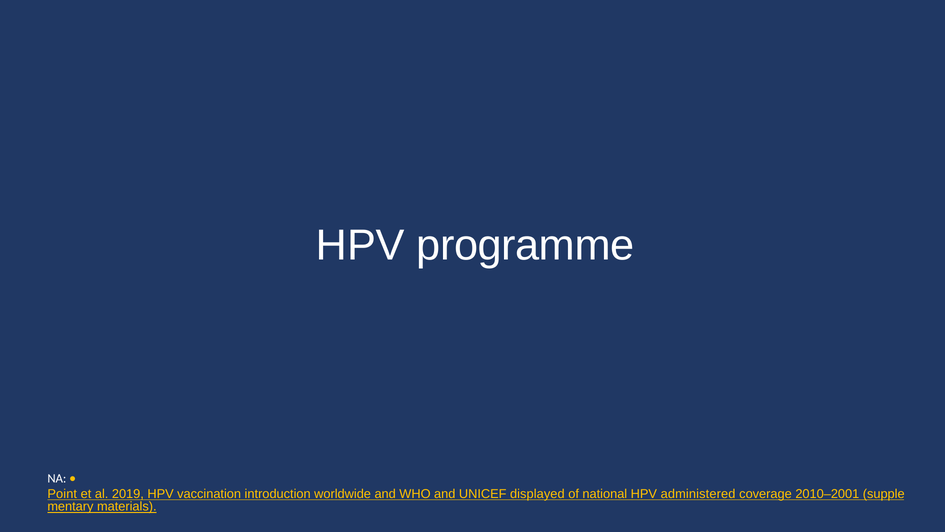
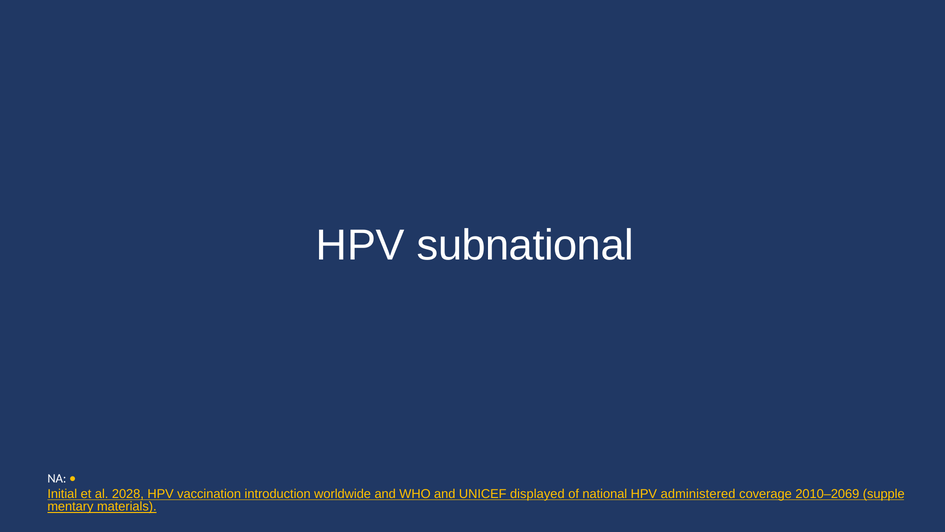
programme: programme -> subnational
Point: Point -> Initial
2019: 2019 -> 2028
2010–2001: 2010–2001 -> 2010–2069
